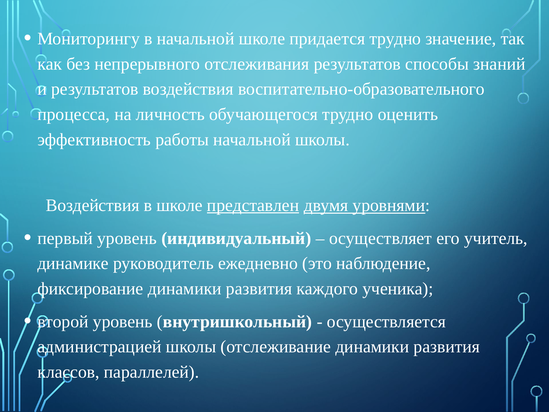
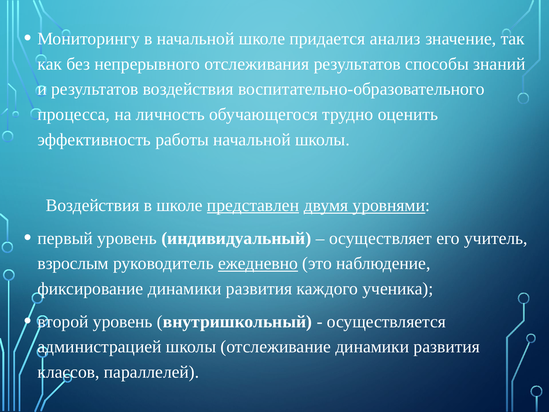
придается трудно: трудно -> анализ
динамике: динамике -> взрослым
ежедневно underline: none -> present
